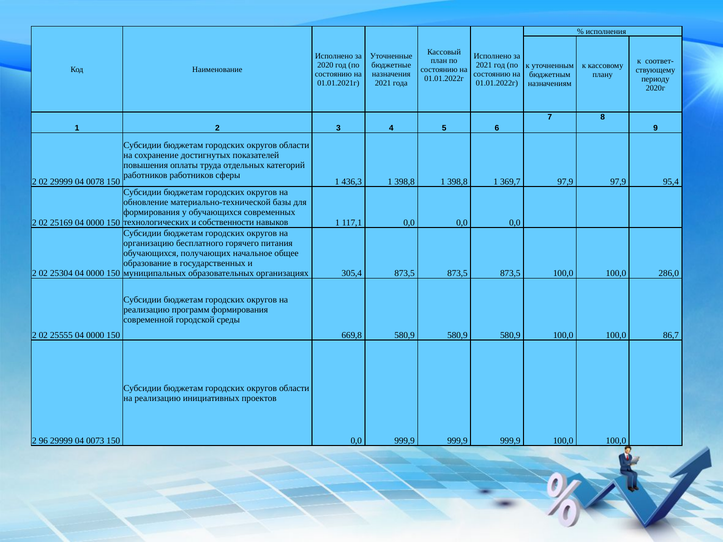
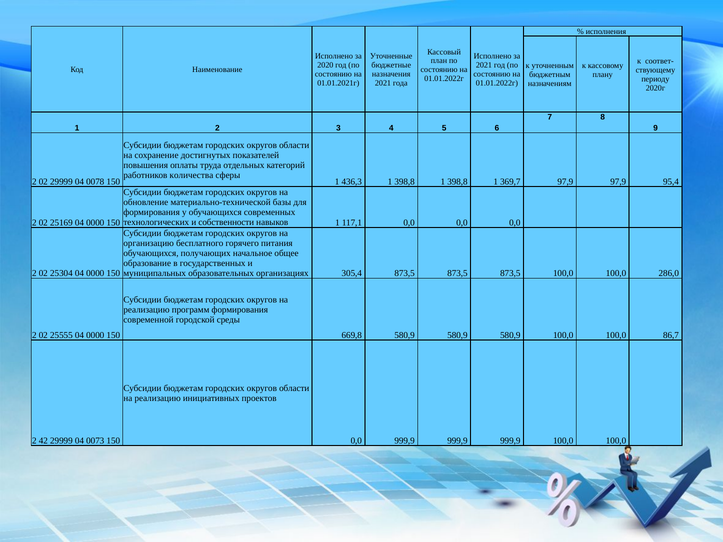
работников работников: работников -> количества
96: 96 -> 42
